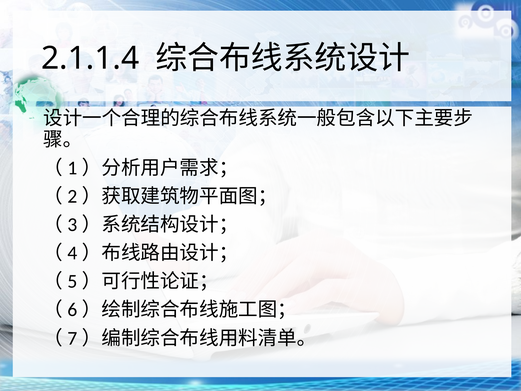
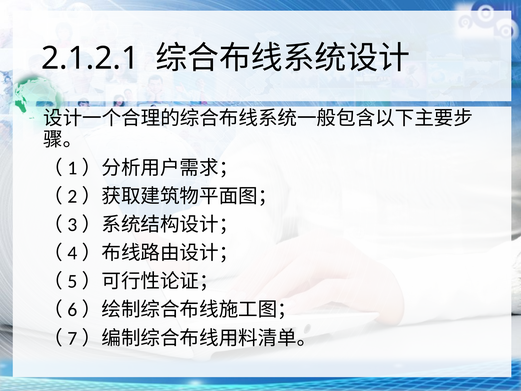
2.1.1.4: 2.1.1.4 -> 2.1.2.1
